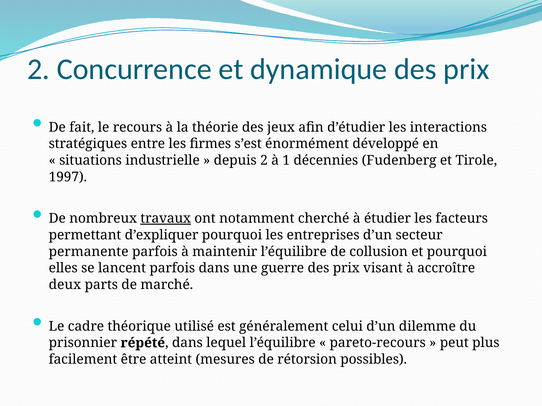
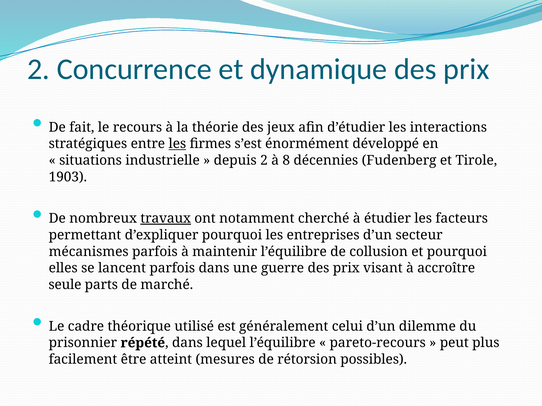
les at (177, 144) underline: none -> present
1: 1 -> 8
1997: 1997 -> 1903
permanente: permanente -> mécanismes
deux: deux -> seule
